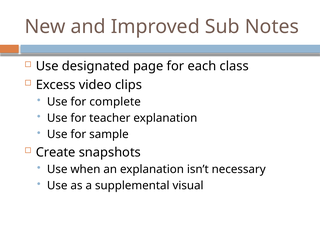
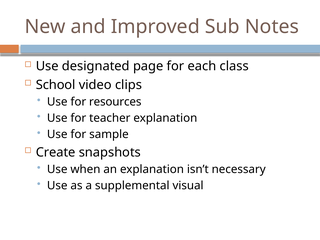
Excess: Excess -> School
complete: complete -> resources
